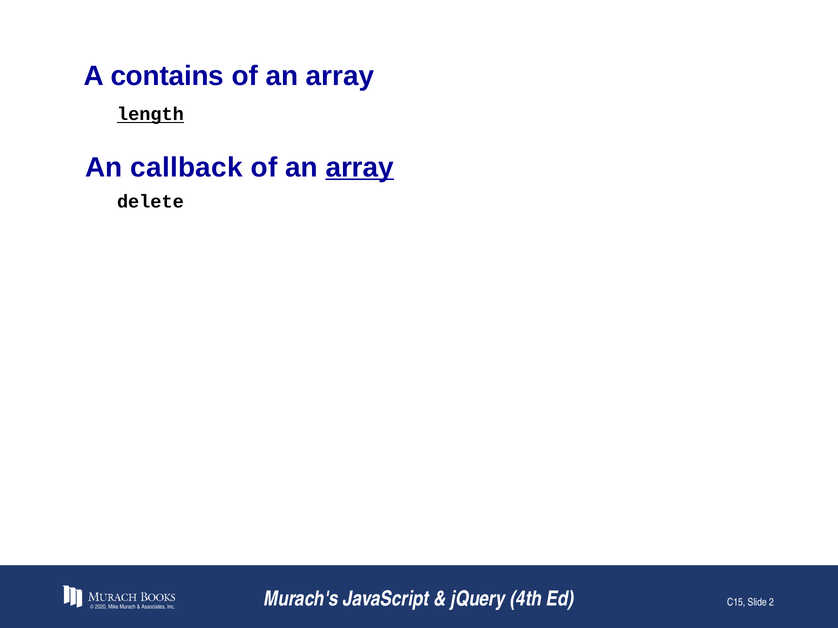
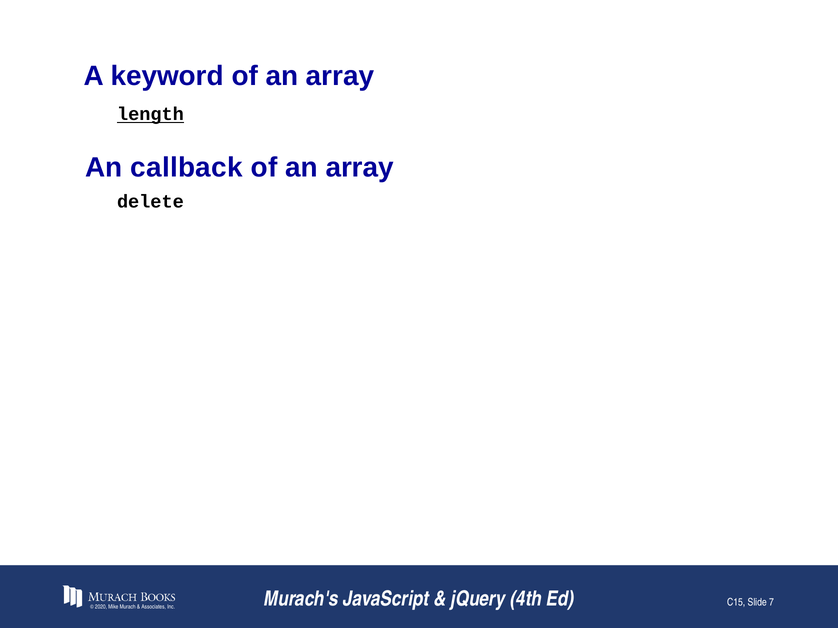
contains: contains -> keyword
array at (360, 167) underline: present -> none
2: 2 -> 7
